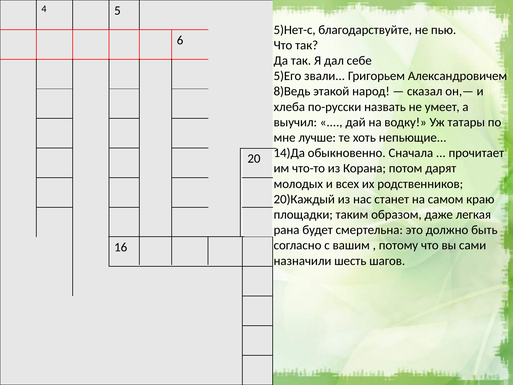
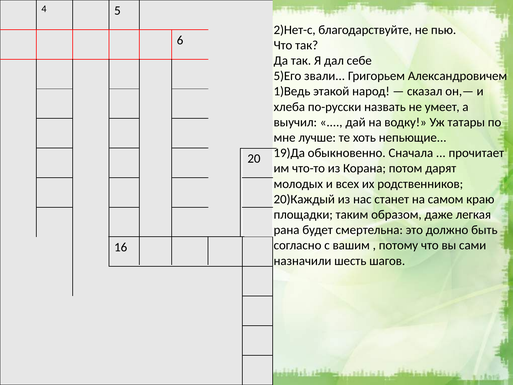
5)Нет-с: 5)Нет-с -> 2)Нет-с
8)Ведь: 8)Ведь -> 1)Ведь
14)Да: 14)Да -> 19)Да
